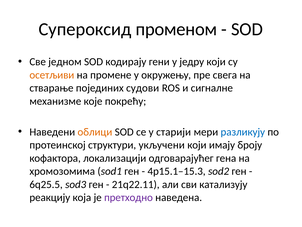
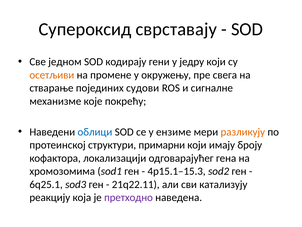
променом: променом -> сврставају
облици colour: orange -> blue
старији: старији -> ензиме
разликују colour: blue -> orange
укључени: укључени -> примарни
6q25.5: 6q25.5 -> 6q25.1
